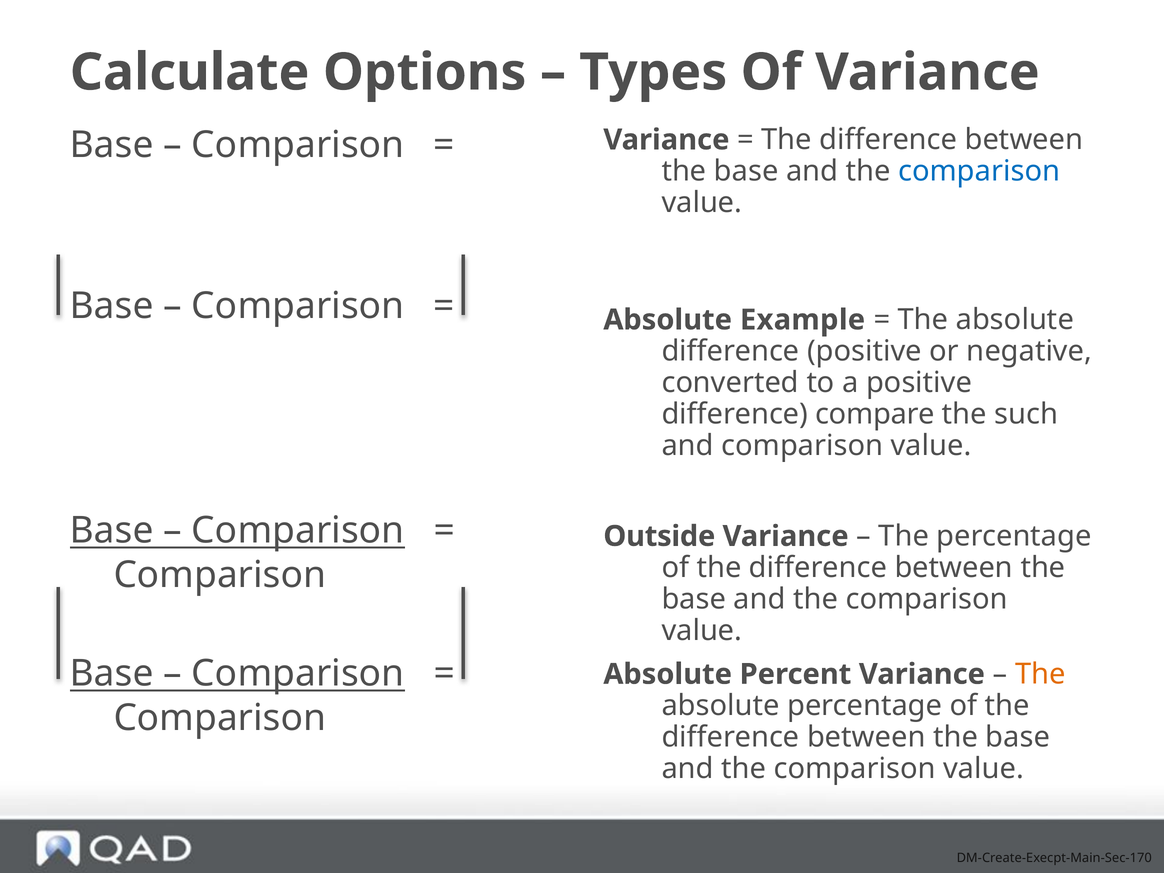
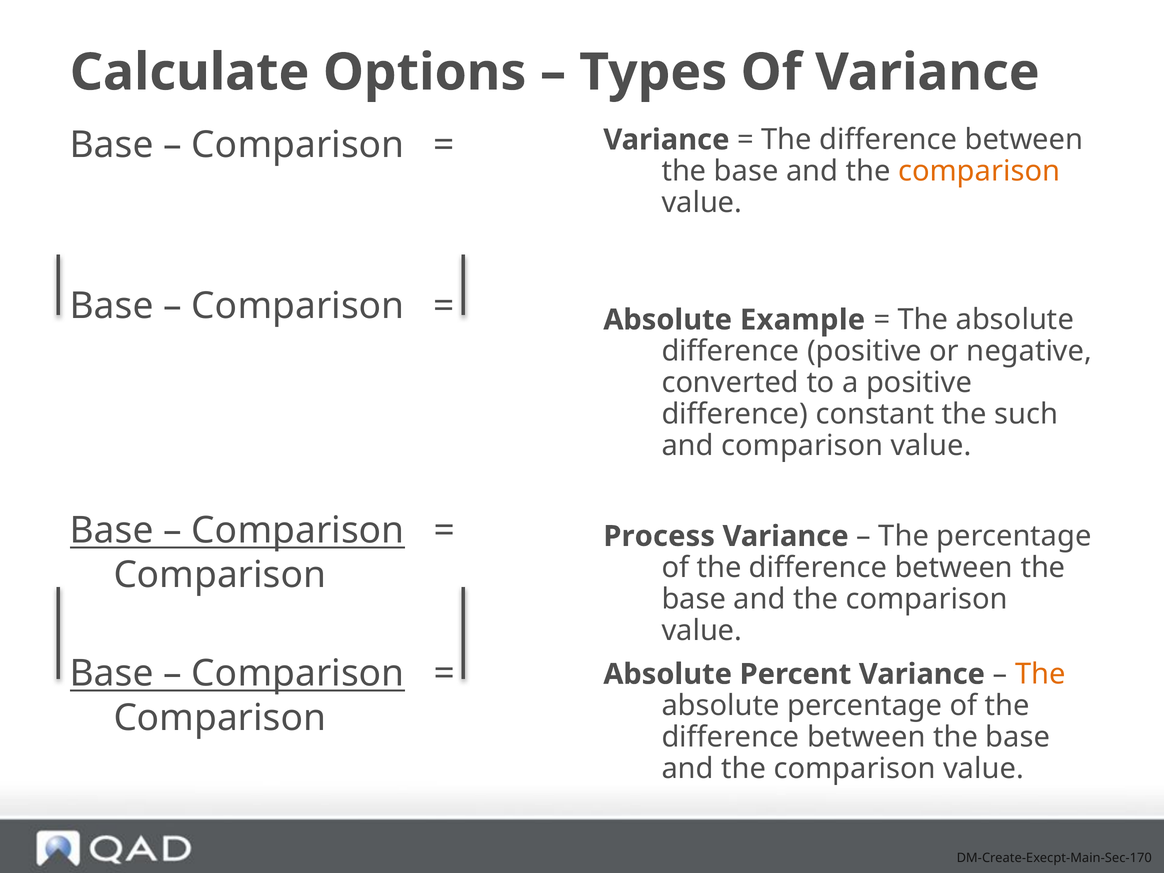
comparison at (979, 171) colour: blue -> orange
compare: compare -> constant
Outside: Outside -> Process
